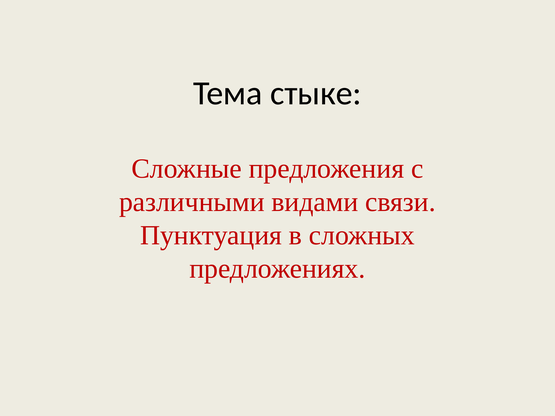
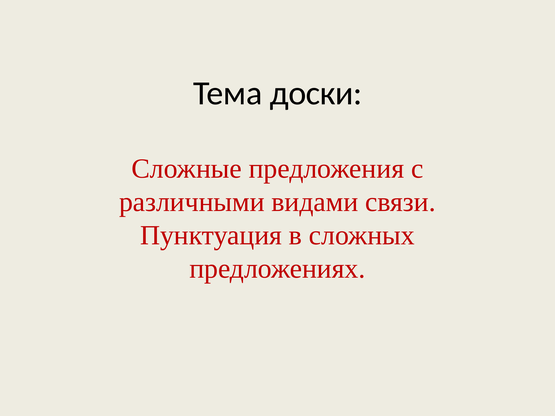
стыке: стыке -> доски
